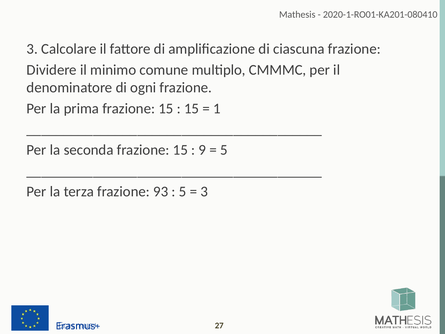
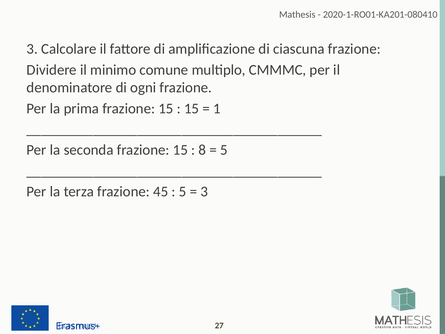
9: 9 -> 8
93: 93 -> 45
